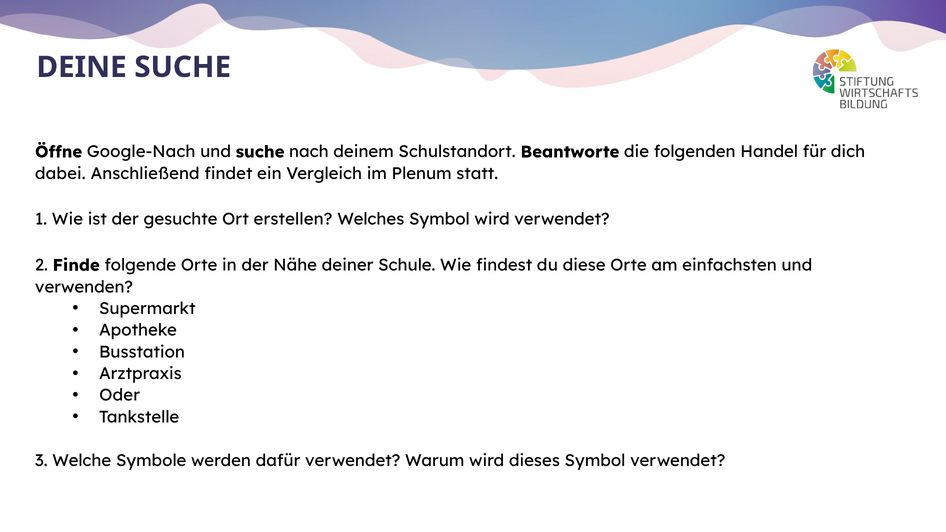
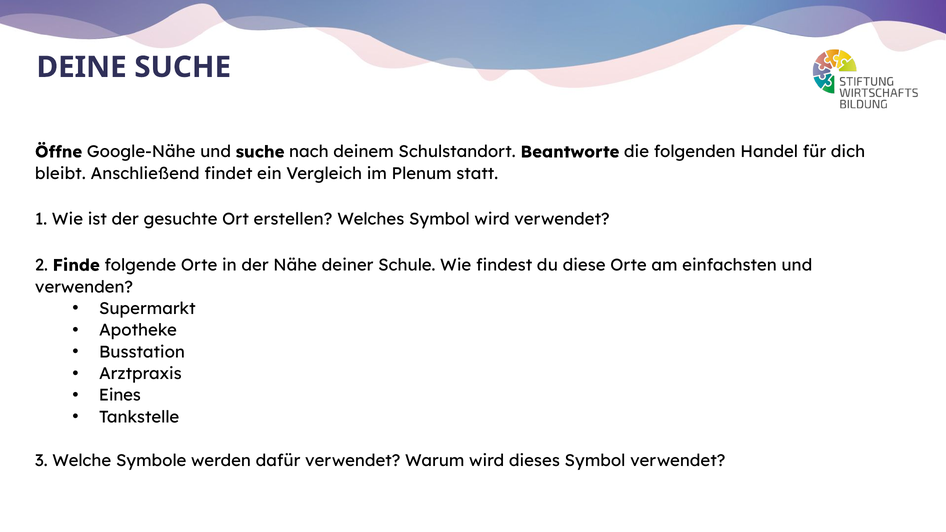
Google-Nach: Google-Nach -> Google-Nähe
dabei: dabei -> bleibt
Oder: Oder -> Eines
